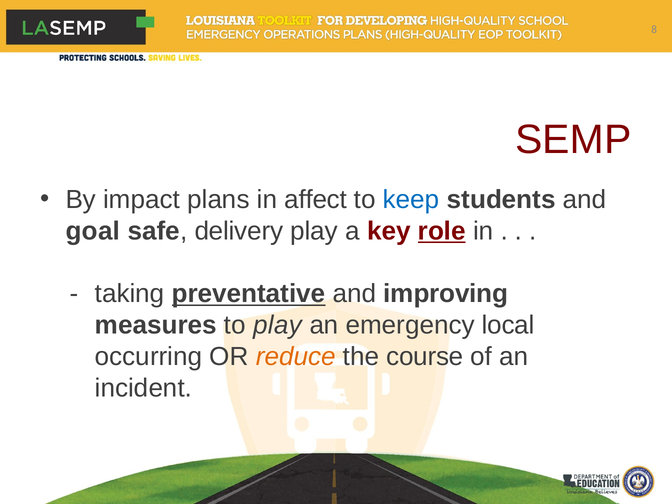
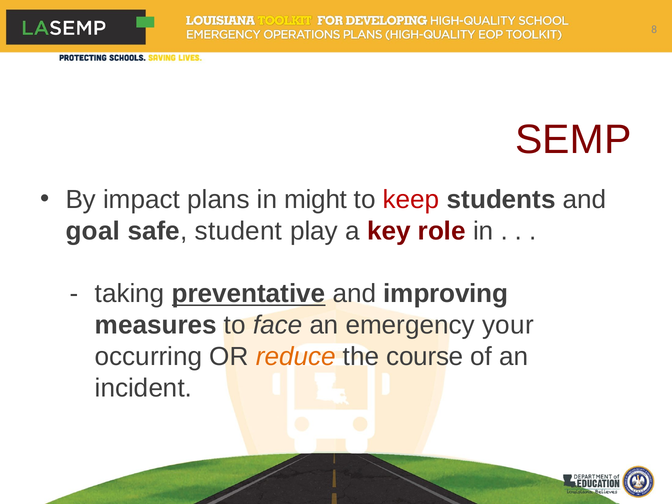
affect: affect -> might
keep colour: blue -> red
delivery: delivery -> student
role underline: present -> none
to play: play -> face
local: local -> your
